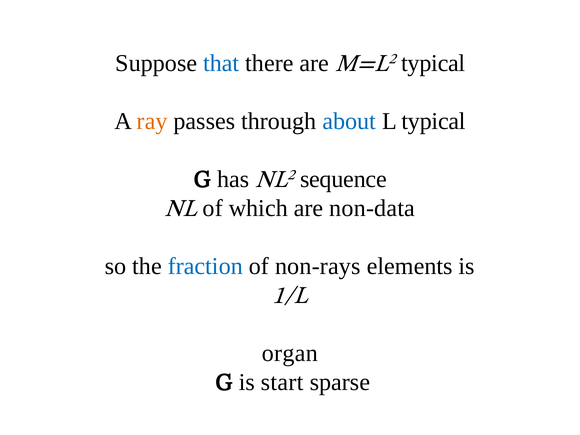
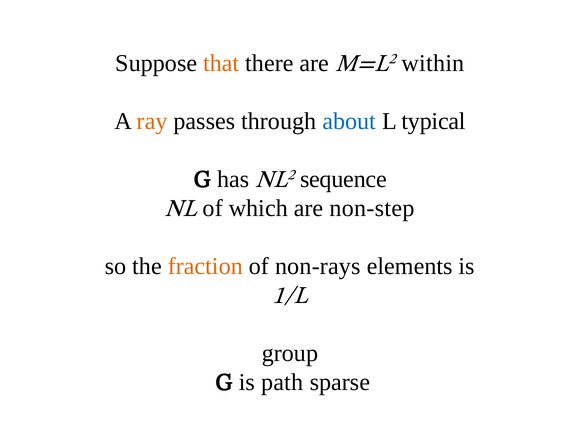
that colour: blue -> orange
typical at (433, 63): typical -> within
non-data: non-data -> non-step
fraction colour: blue -> orange
organ: organ -> group
start: start -> path
